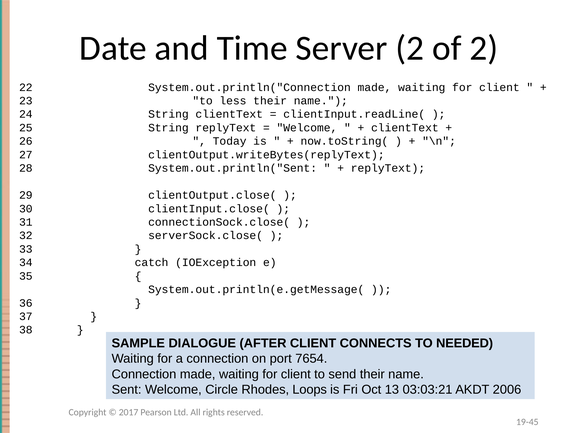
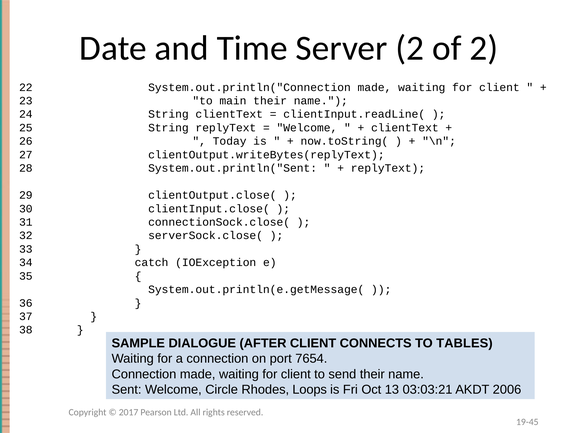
less: less -> main
NEEDED: NEEDED -> TABLES
